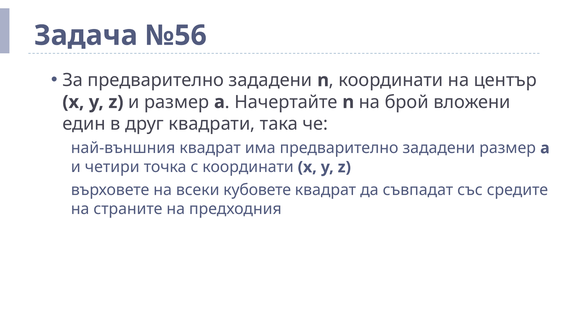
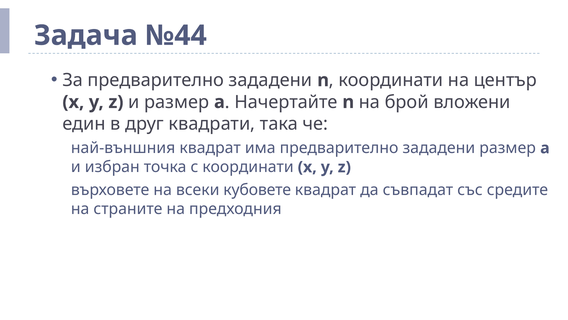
№56: №56 -> №44
четири: четири -> избран
